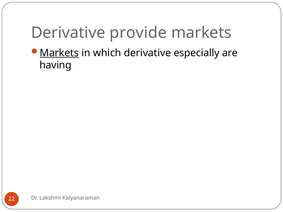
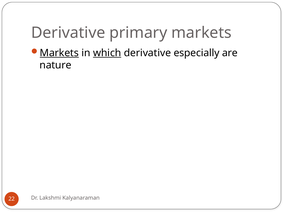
provide: provide -> primary
which underline: none -> present
having: having -> nature
